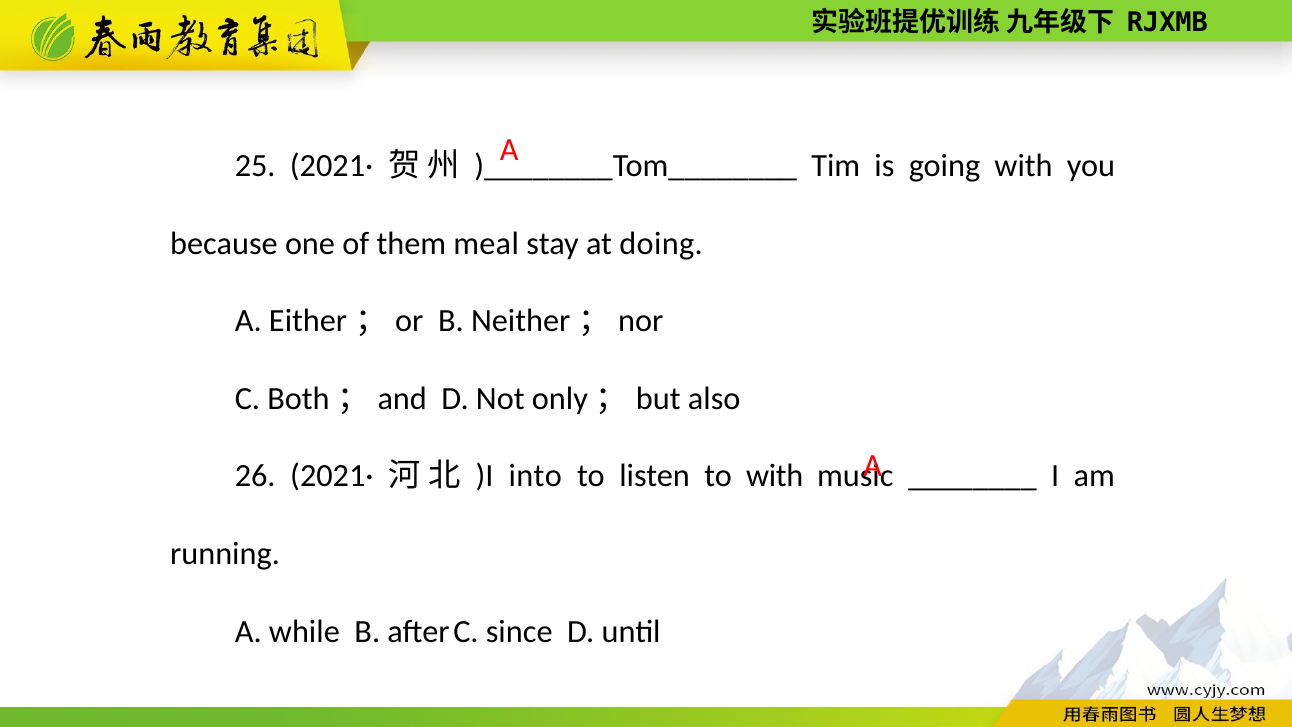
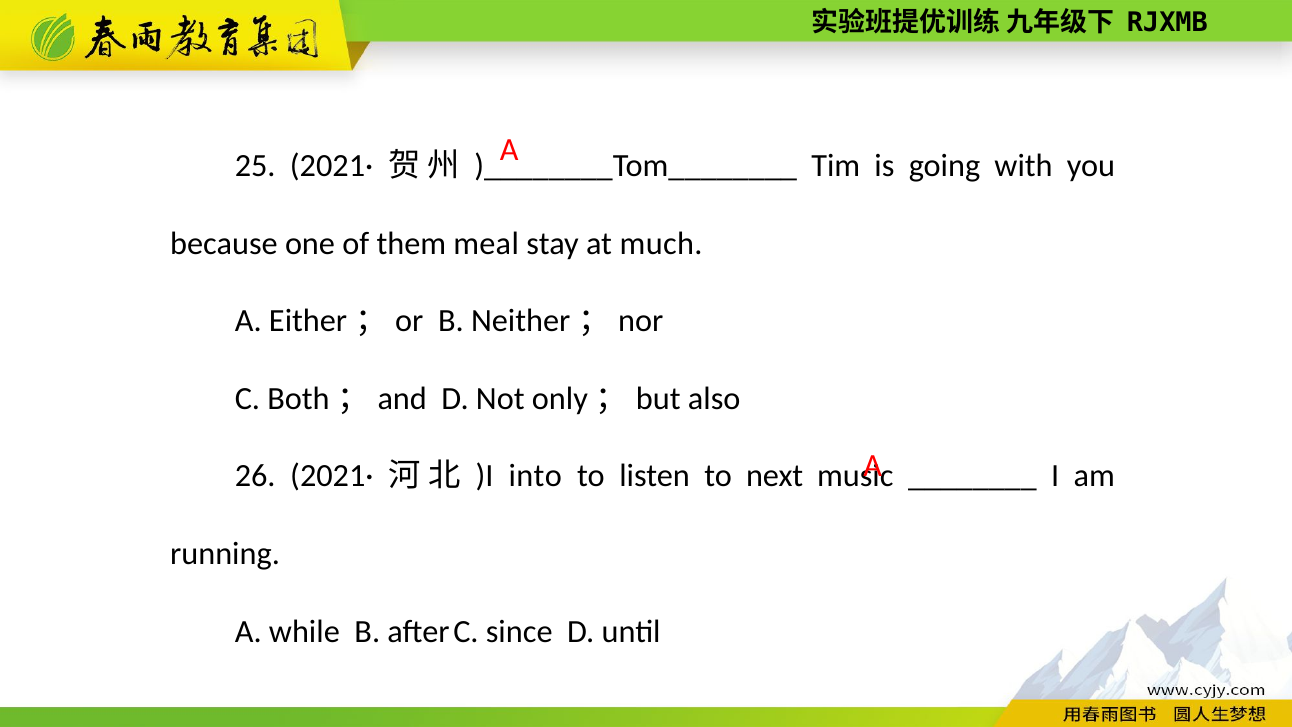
doing: doing -> much
to with: with -> next
